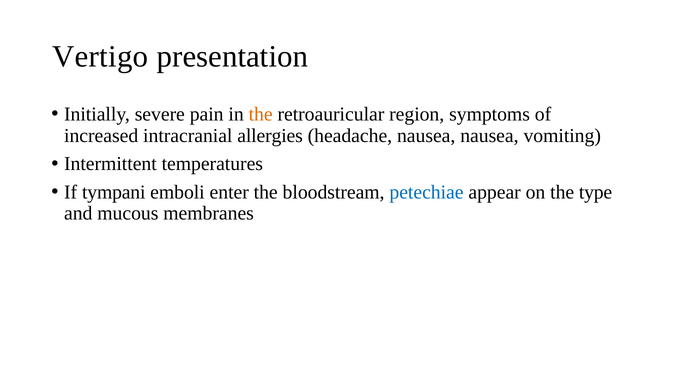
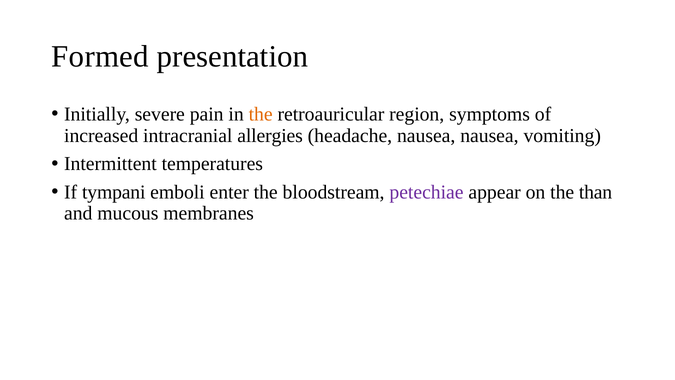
Vertigo: Vertigo -> Formed
petechiae colour: blue -> purple
type: type -> than
